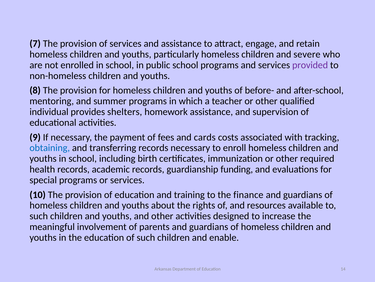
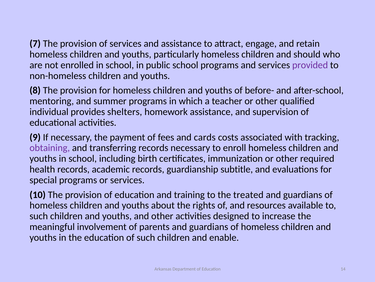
severe: severe -> should
obtaining colour: blue -> purple
funding: funding -> subtitle
finance: finance -> treated
